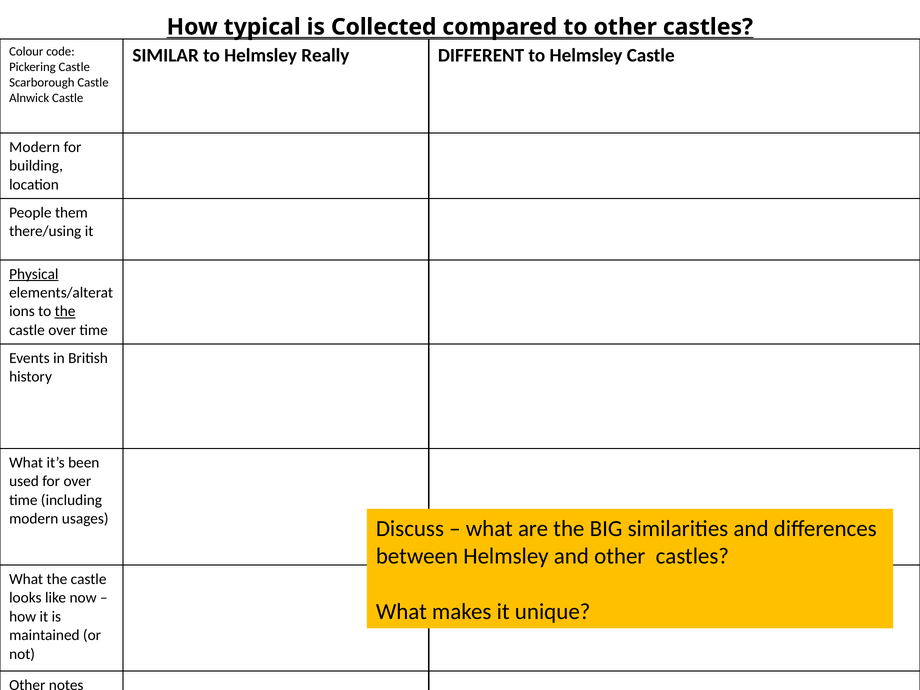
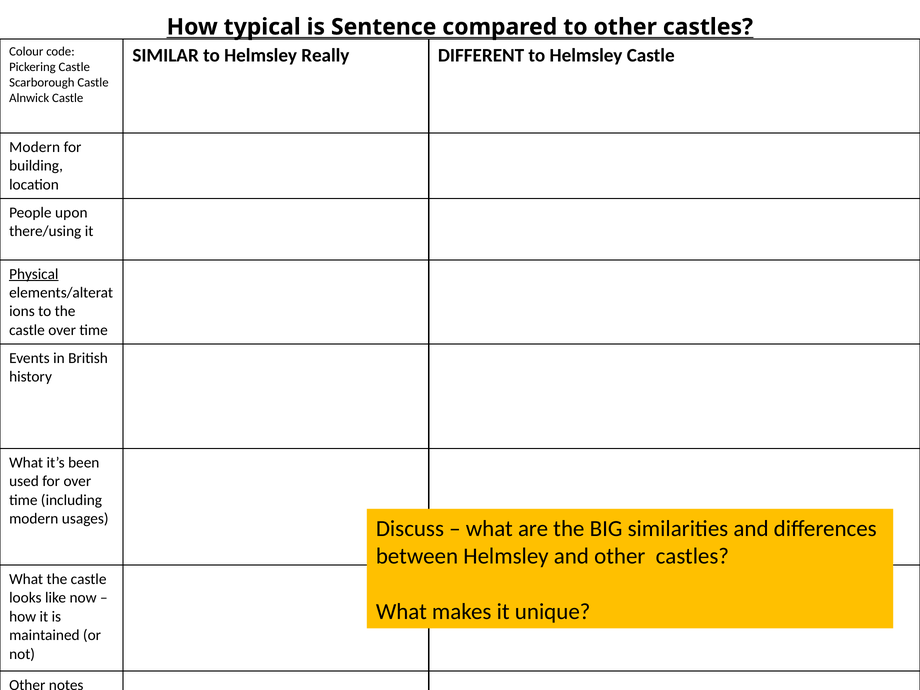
Collected: Collected -> Sentence
them: them -> upon
the at (65, 311) underline: present -> none
